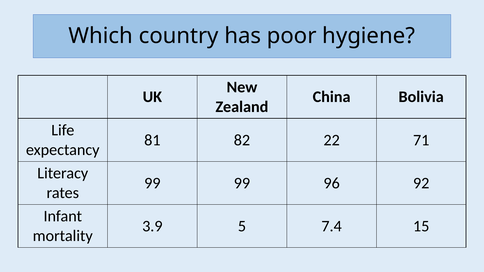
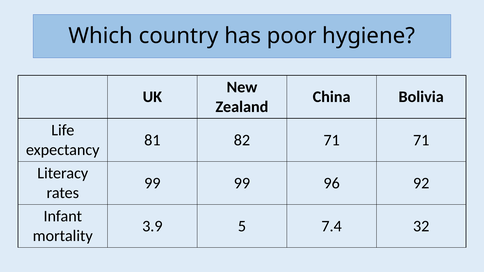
82 22: 22 -> 71
15: 15 -> 32
